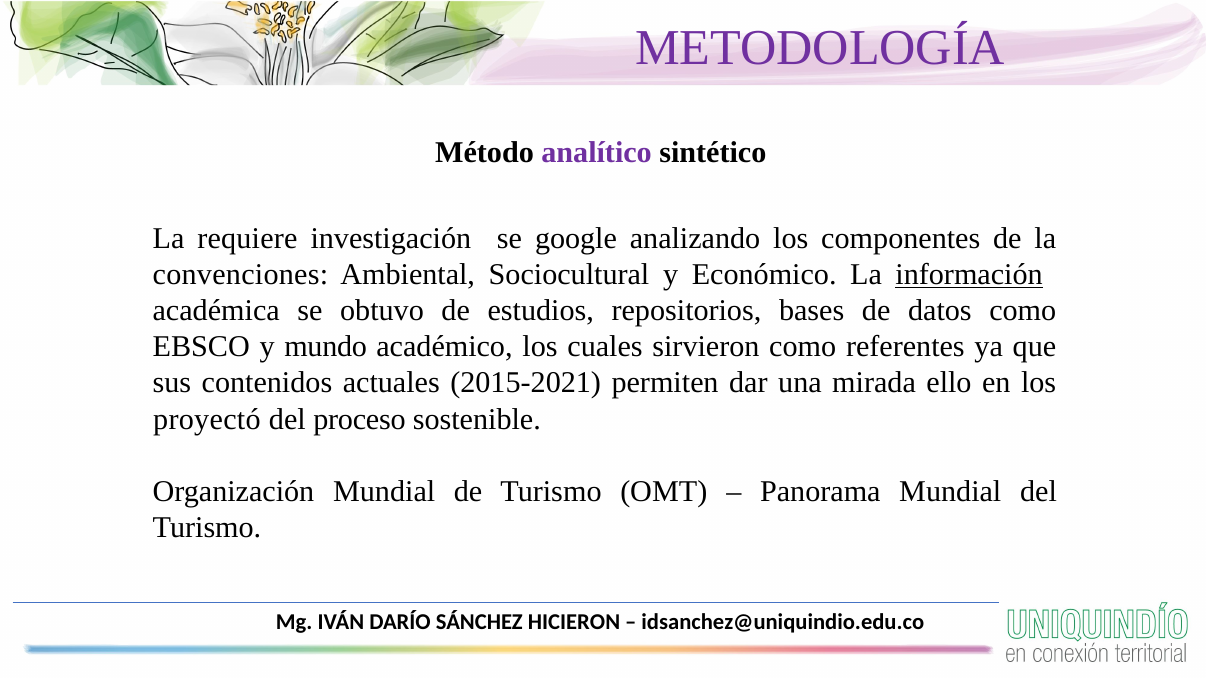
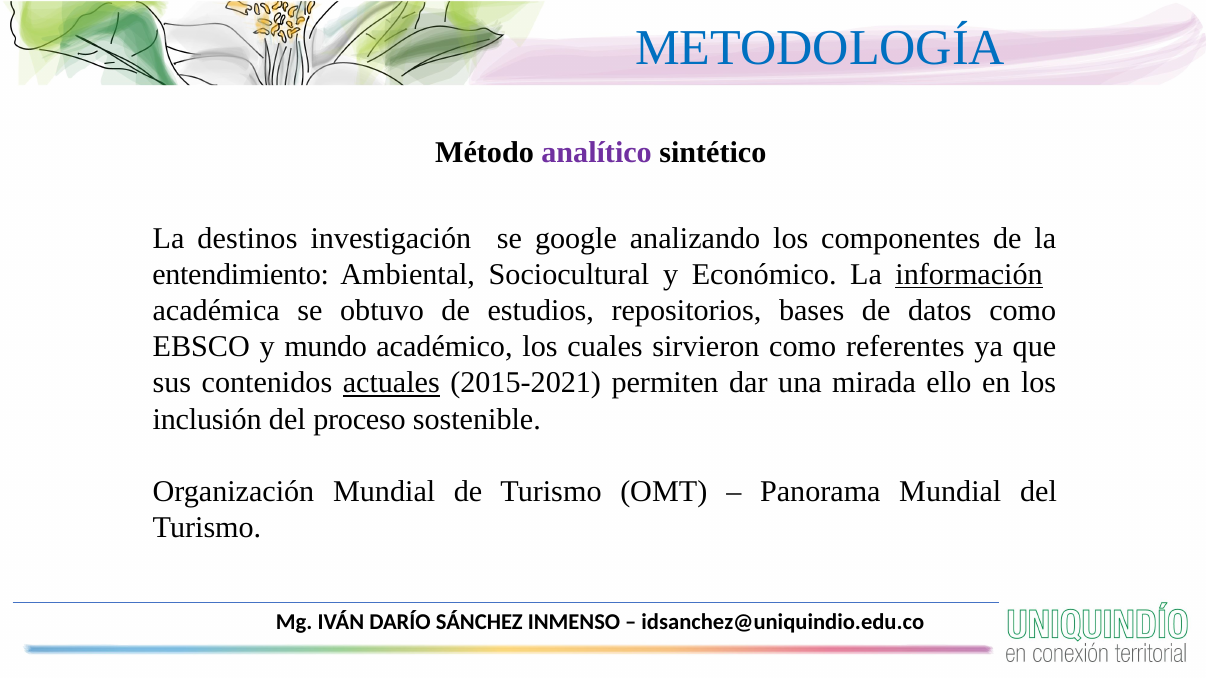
METODOLOGÍA colour: purple -> blue
requiere: requiere -> destinos
convenciones: convenciones -> entendimiento
actuales underline: none -> present
proyectó: proyectó -> inclusión
HICIERON: HICIERON -> INMENSO
